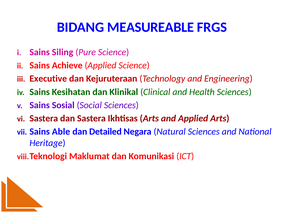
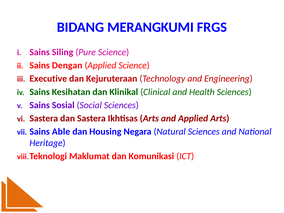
MEASUREABLE: MEASUREABLE -> MERANGKUMI
Achieve: Achieve -> Dengan
Detailed: Detailed -> Housing
